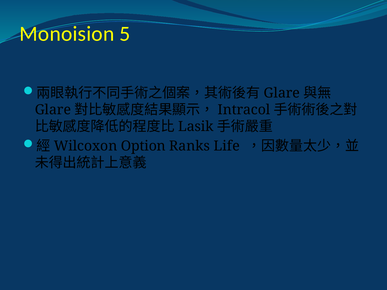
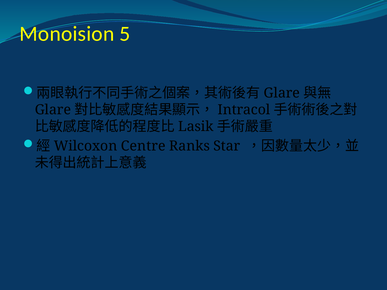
Option: Option -> Centre
Life: Life -> Star
